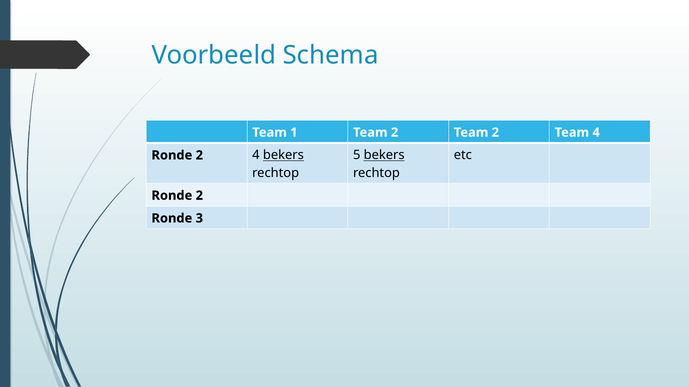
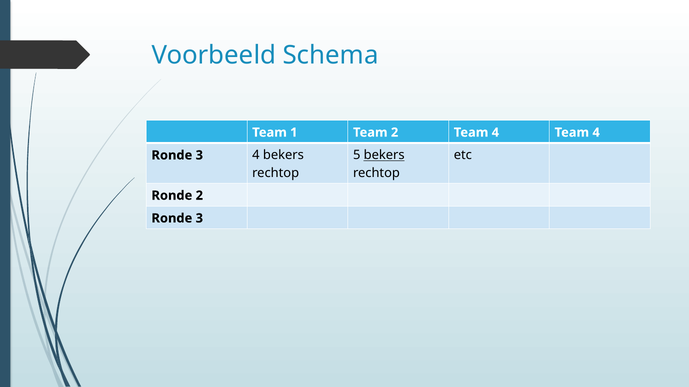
2 Team 2: 2 -> 4
2 at (199, 155): 2 -> 3
bekers at (283, 155) underline: present -> none
